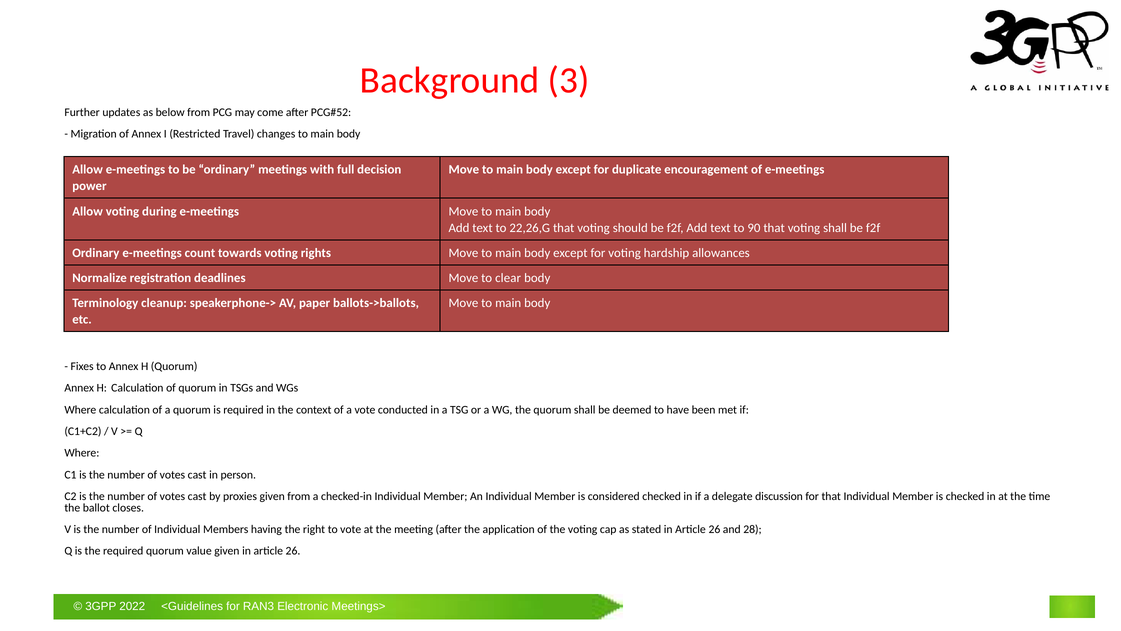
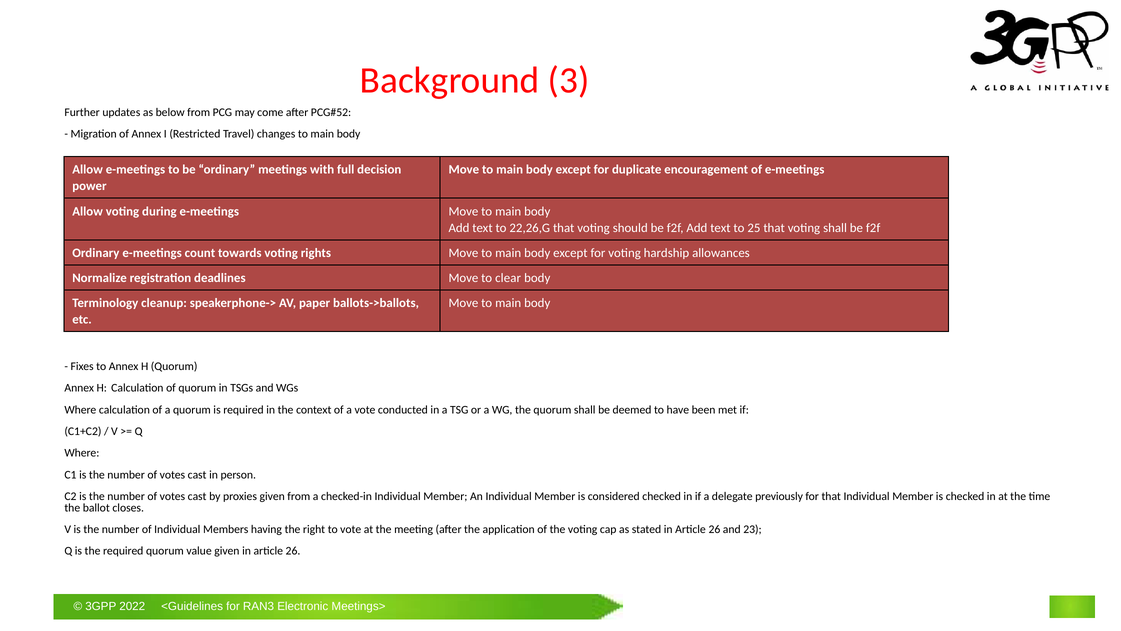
90: 90 -> 25
discussion: discussion -> previously
28: 28 -> 23
